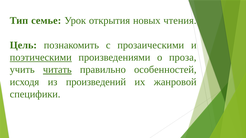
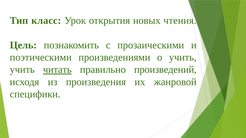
семье: семье -> класс
поэтическими underline: present -> none
о проза: проза -> учить
особенностей: особенностей -> произведений
произведений: произведений -> произведения
